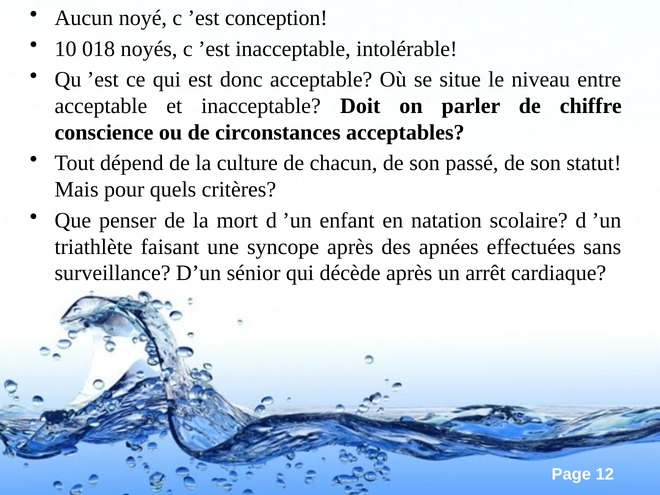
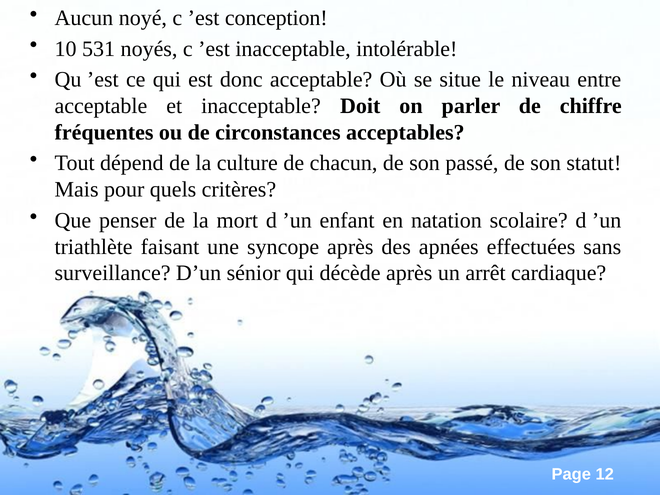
018: 018 -> 531
conscience: conscience -> fréquentes
